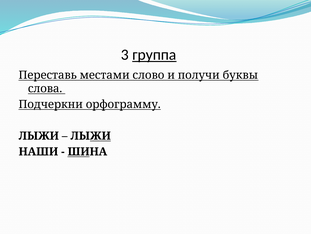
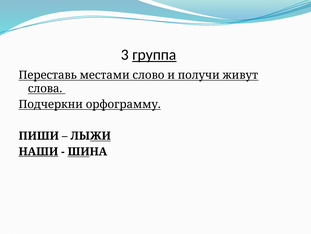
буквы: буквы -> живут
ЛЫЖИ at (39, 135): ЛЫЖИ -> ПИШИ
НАШИ underline: none -> present
